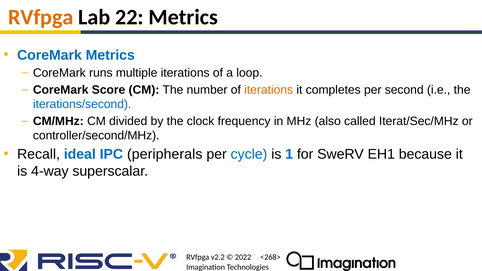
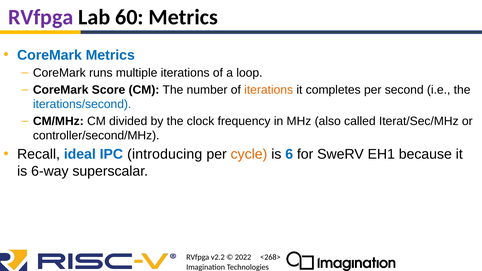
RVfpga at (41, 17) colour: orange -> purple
22: 22 -> 60
peripherals: peripherals -> introducing
cycle colour: blue -> orange
1: 1 -> 6
4-way: 4-way -> 6-way
